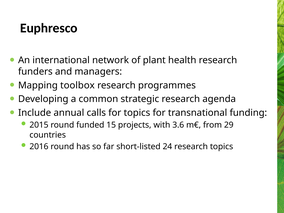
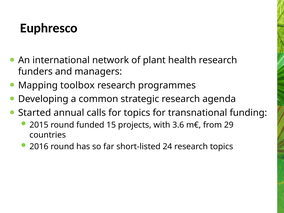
Include: Include -> Started
